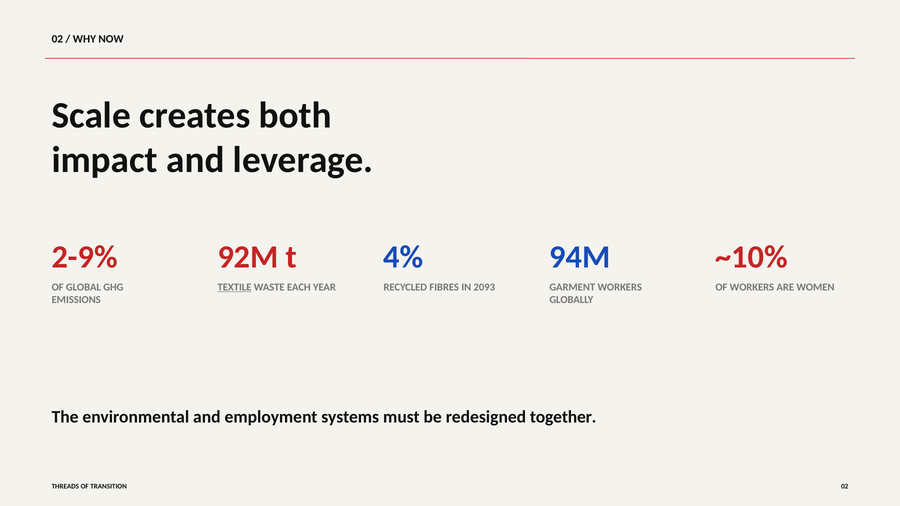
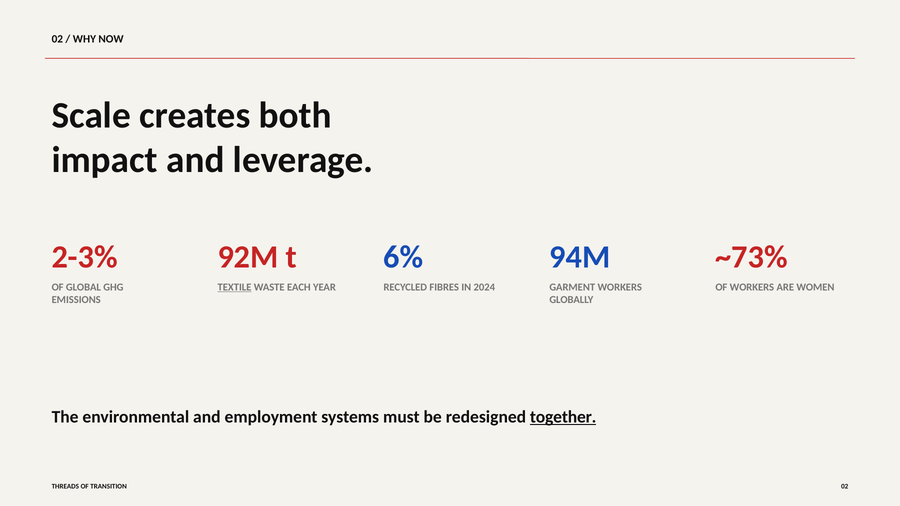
2-9%: 2-9% -> 2-3%
4%: 4% -> 6%
~10%: ~10% -> ~73%
2093: 2093 -> 2024
together underline: none -> present
